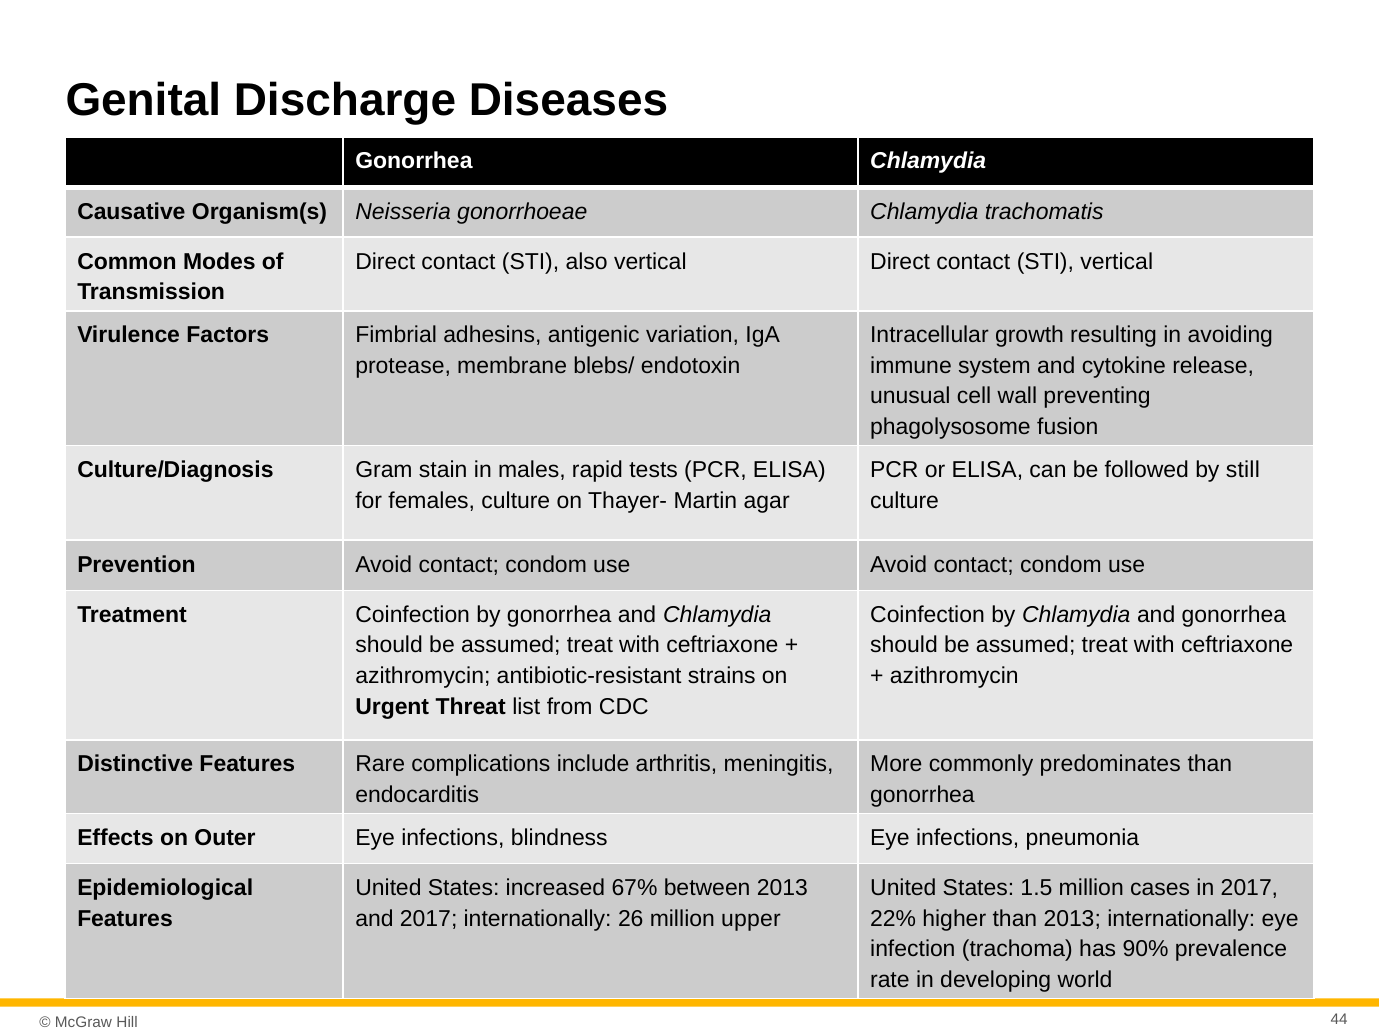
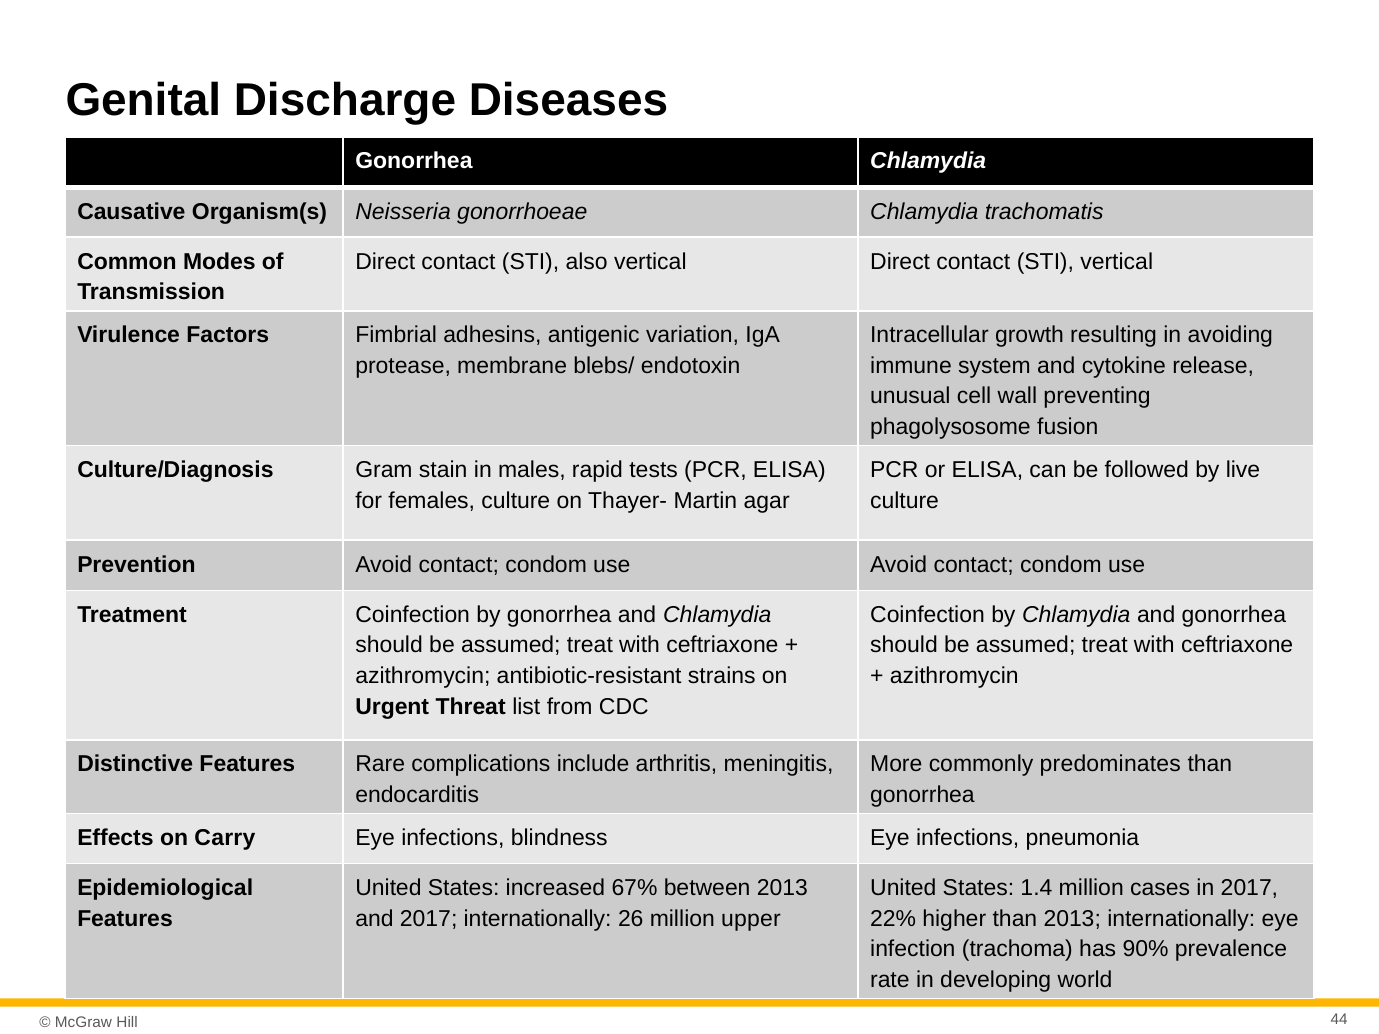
still: still -> live
Outer: Outer -> Carry
1.5: 1.5 -> 1.4
